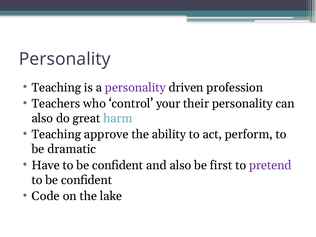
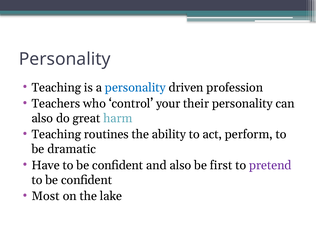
personality at (135, 88) colour: purple -> blue
approve: approve -> routines
Code: Code -> Most
